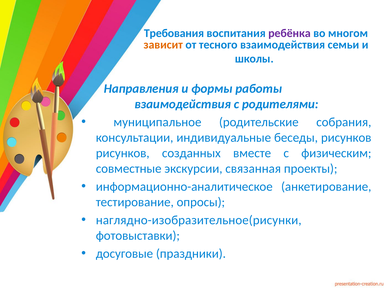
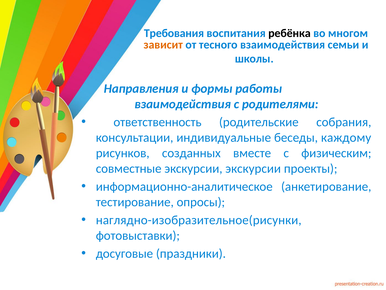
ребёнка colour: purple -> black
муниципальное: муниципальное -> ответственность
беседы рисунков: рисунков -> каждому
экскурсии связанная: связанная -> экскурсии
